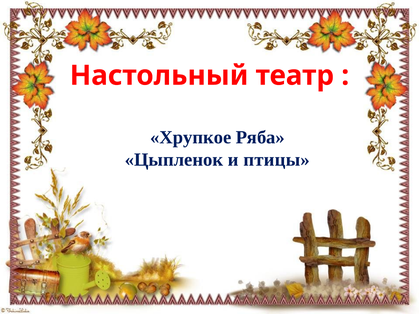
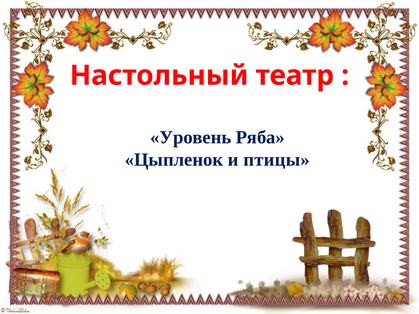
Хрупкое: Хрупкое -> Уровень
